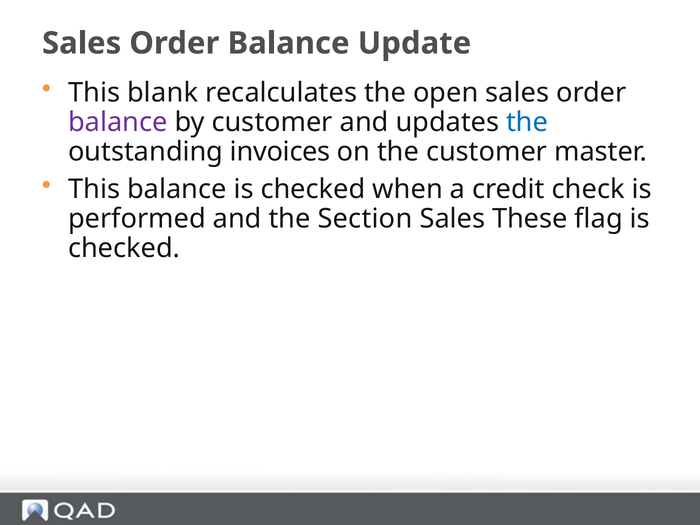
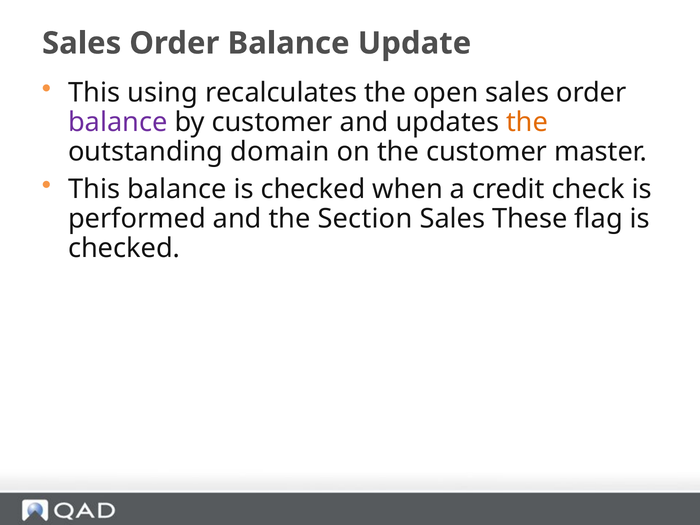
blank: blank -> using
the at (527, 122) colour: blue -> orange
invoices: invoices -> domain
